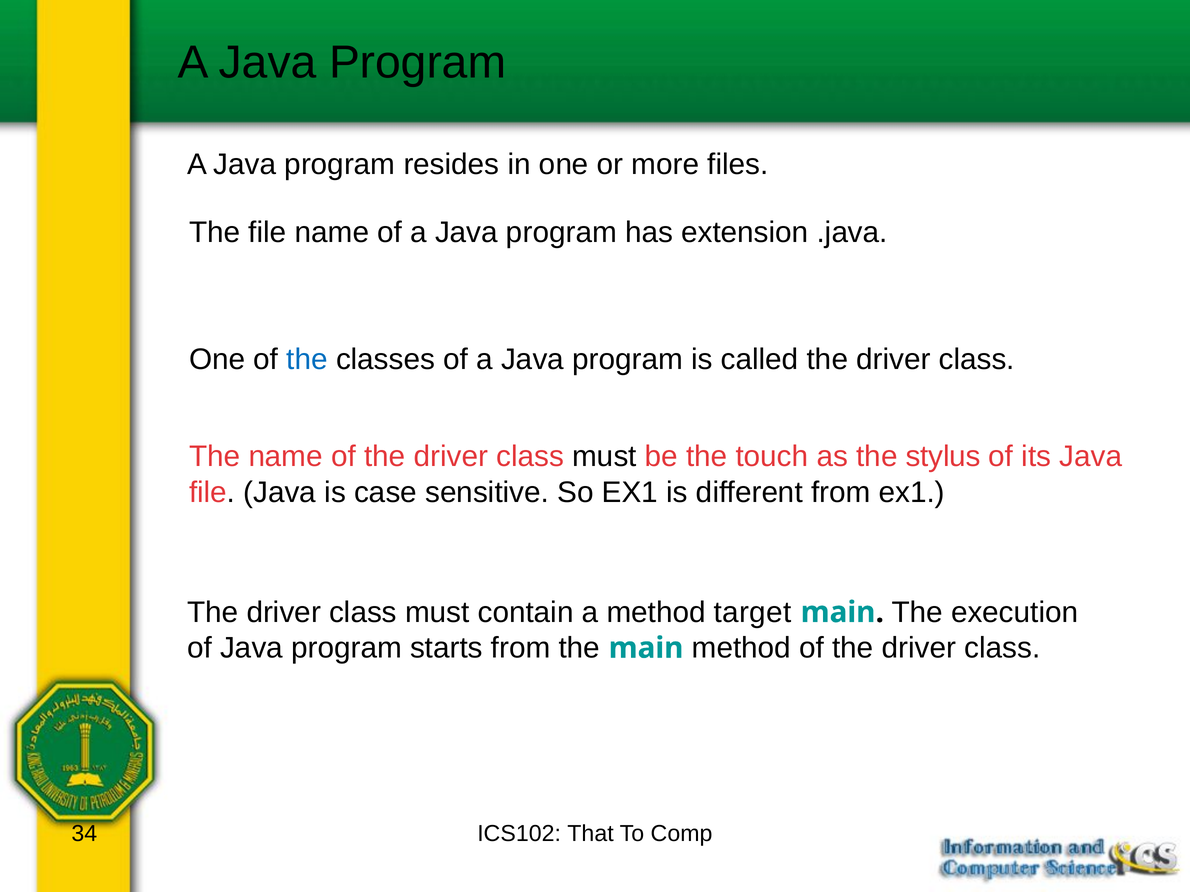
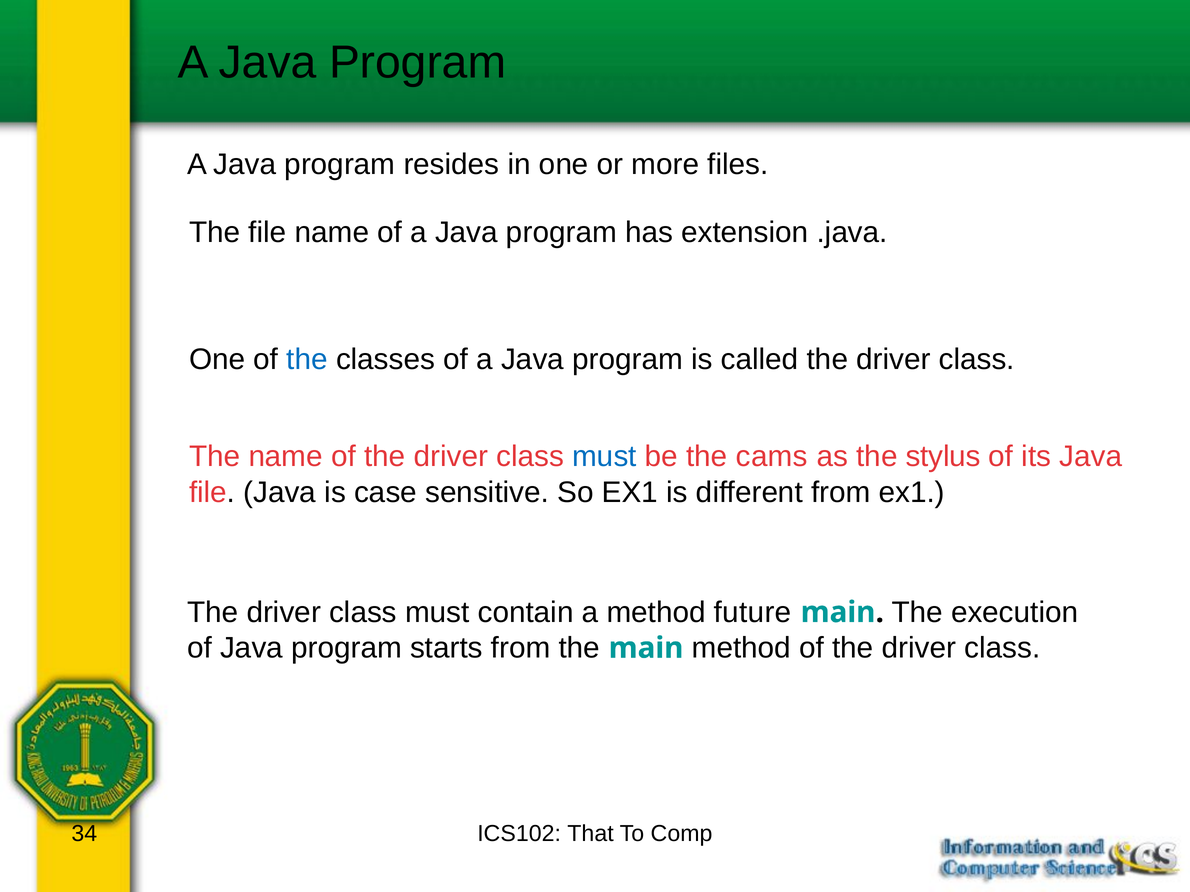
must at (604, 457) colour: black -> blue
touch: touch -> cams
target: target -> future
